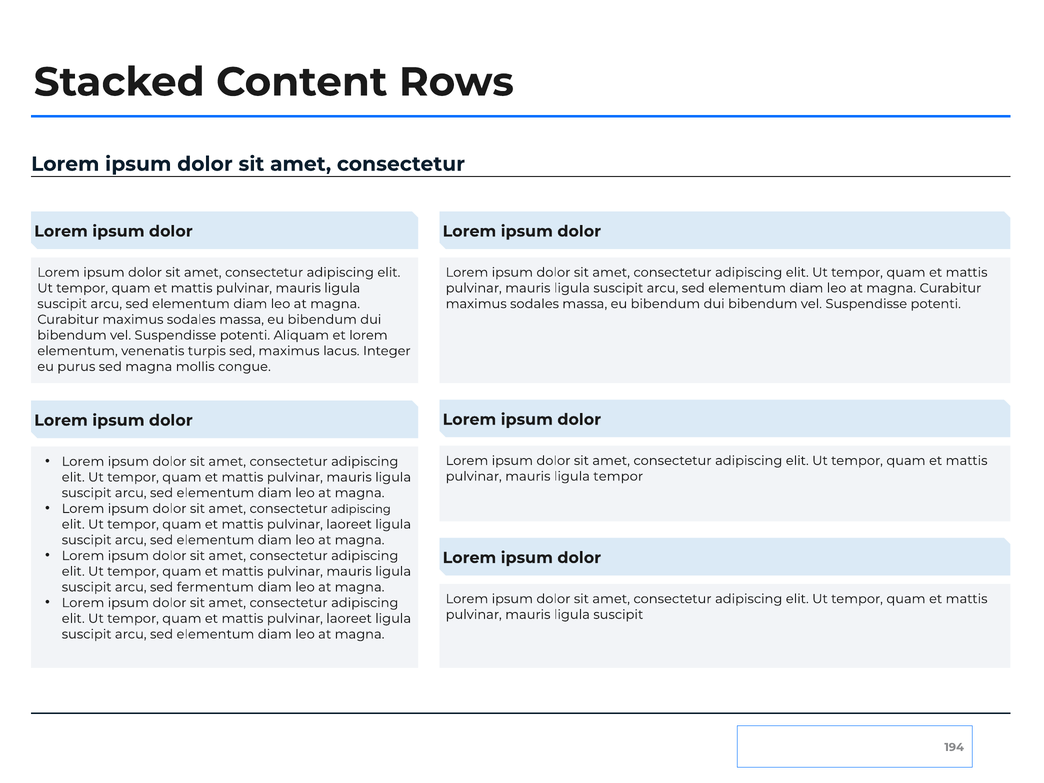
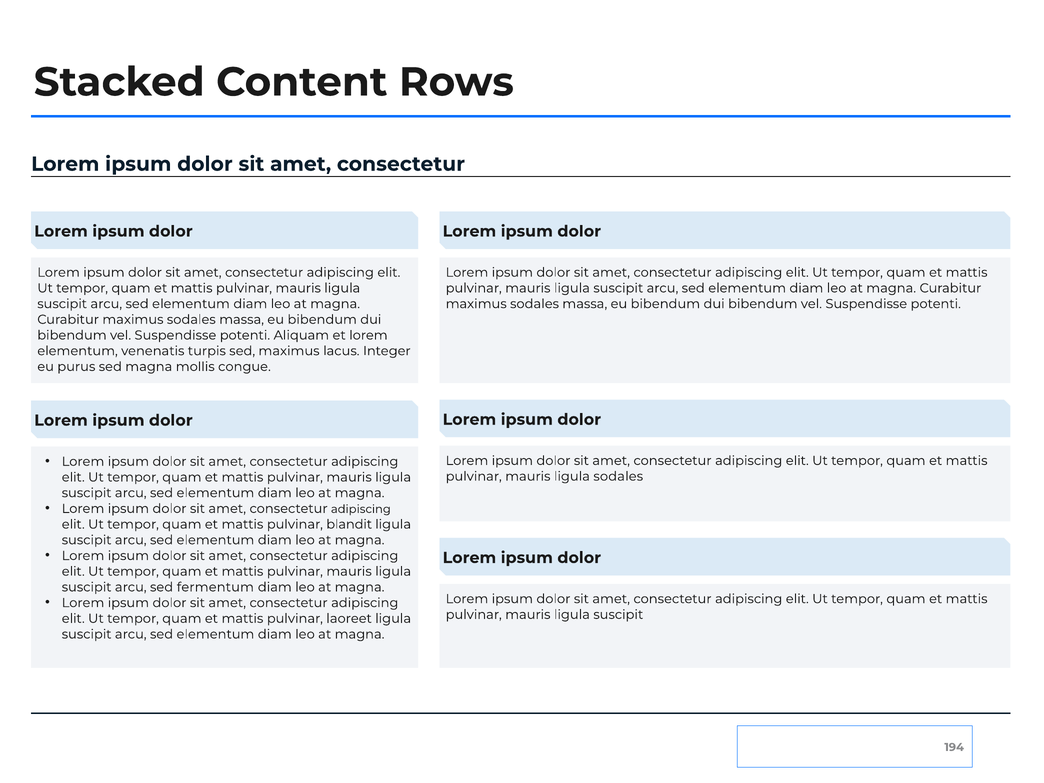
ligula tempor: tempor -> sodales
laoreet at (349, 524): laoreet -> blandit
